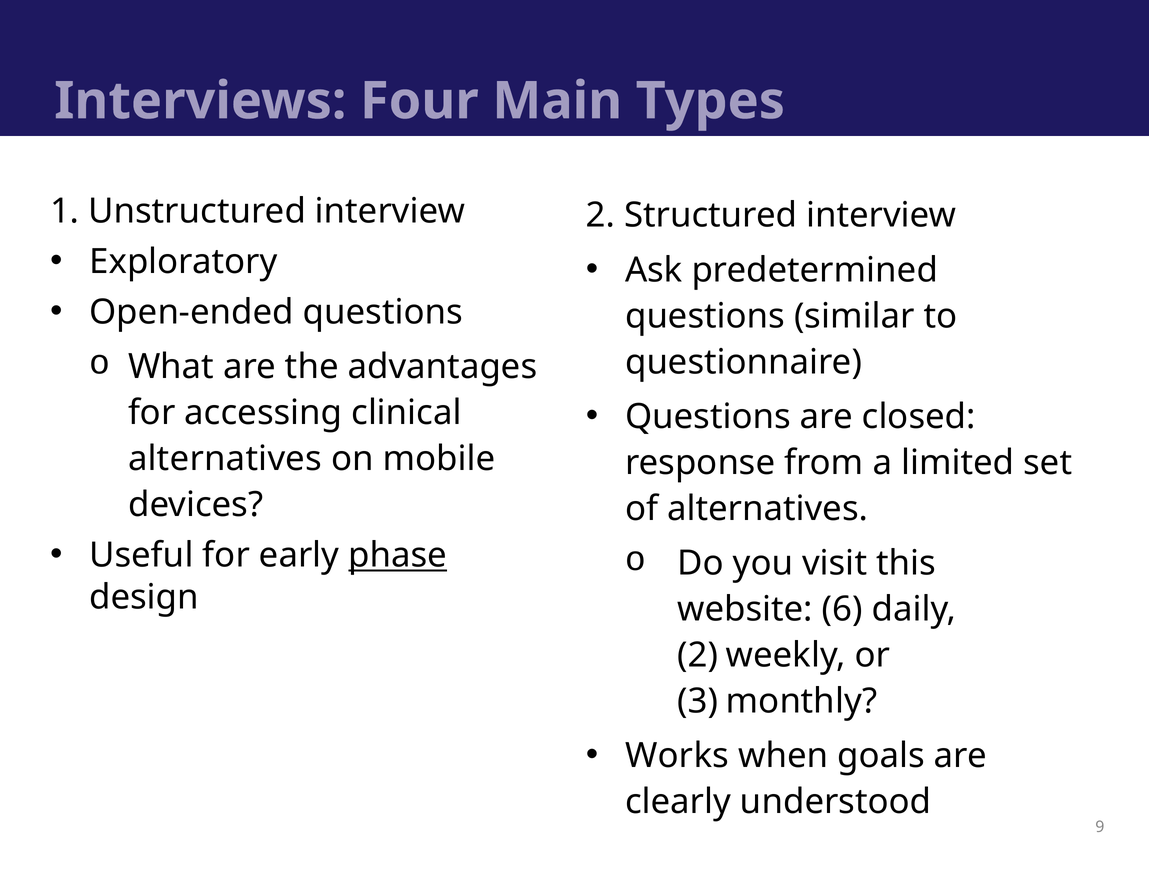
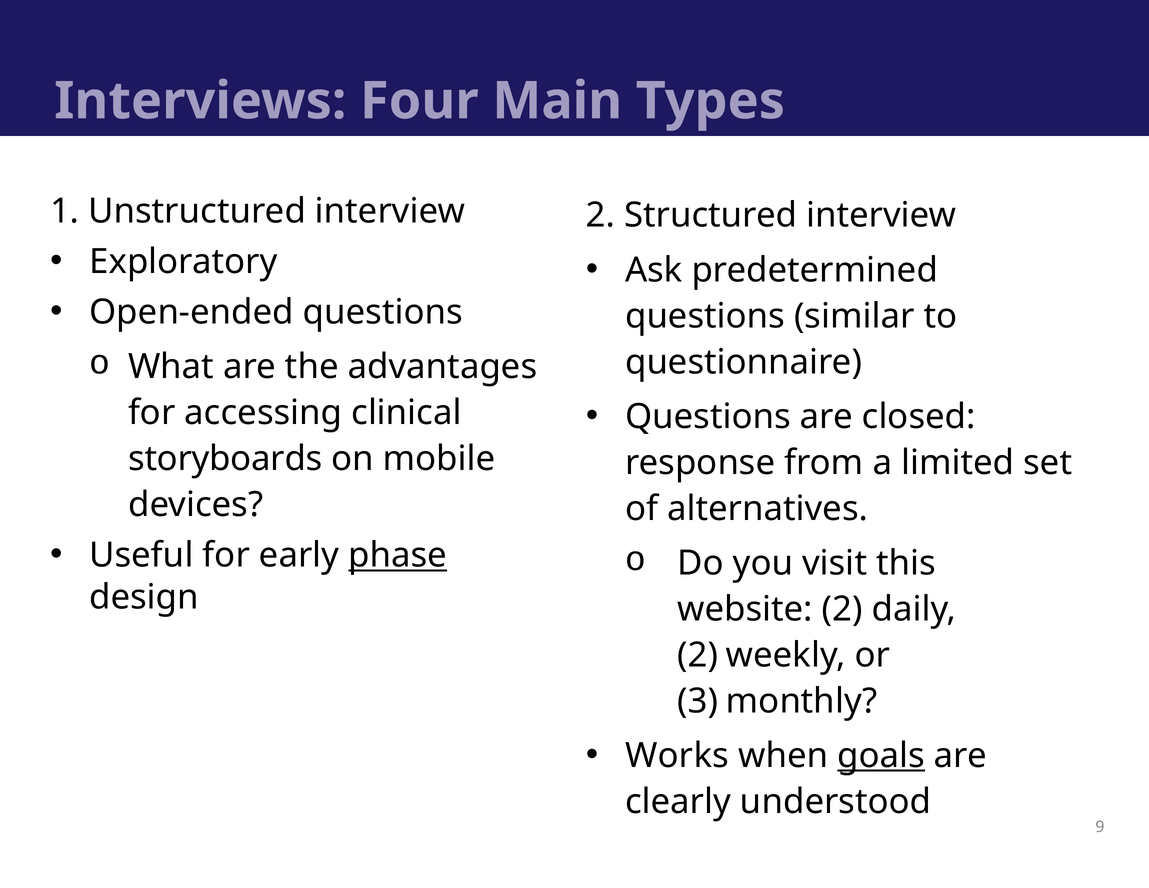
alternatives at (225, 459): alternatives -> storyboards
website 6: 6 -> 2
goals underline: none -> present
